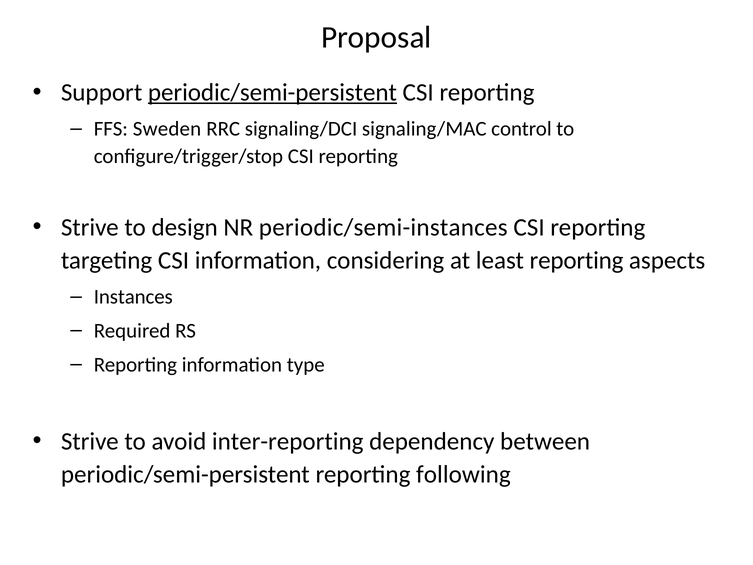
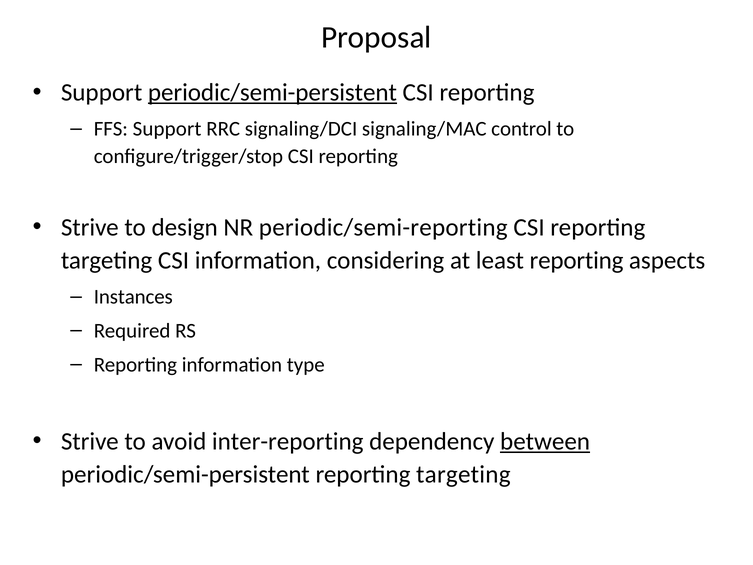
FFS Sweden: Sweden -> Support
periodic/semi-instances: periodic/semi-instances -> periodic/semi-reporting
between underline: none -> present
periodic/semi-persistent reporting following: following -> targeting
